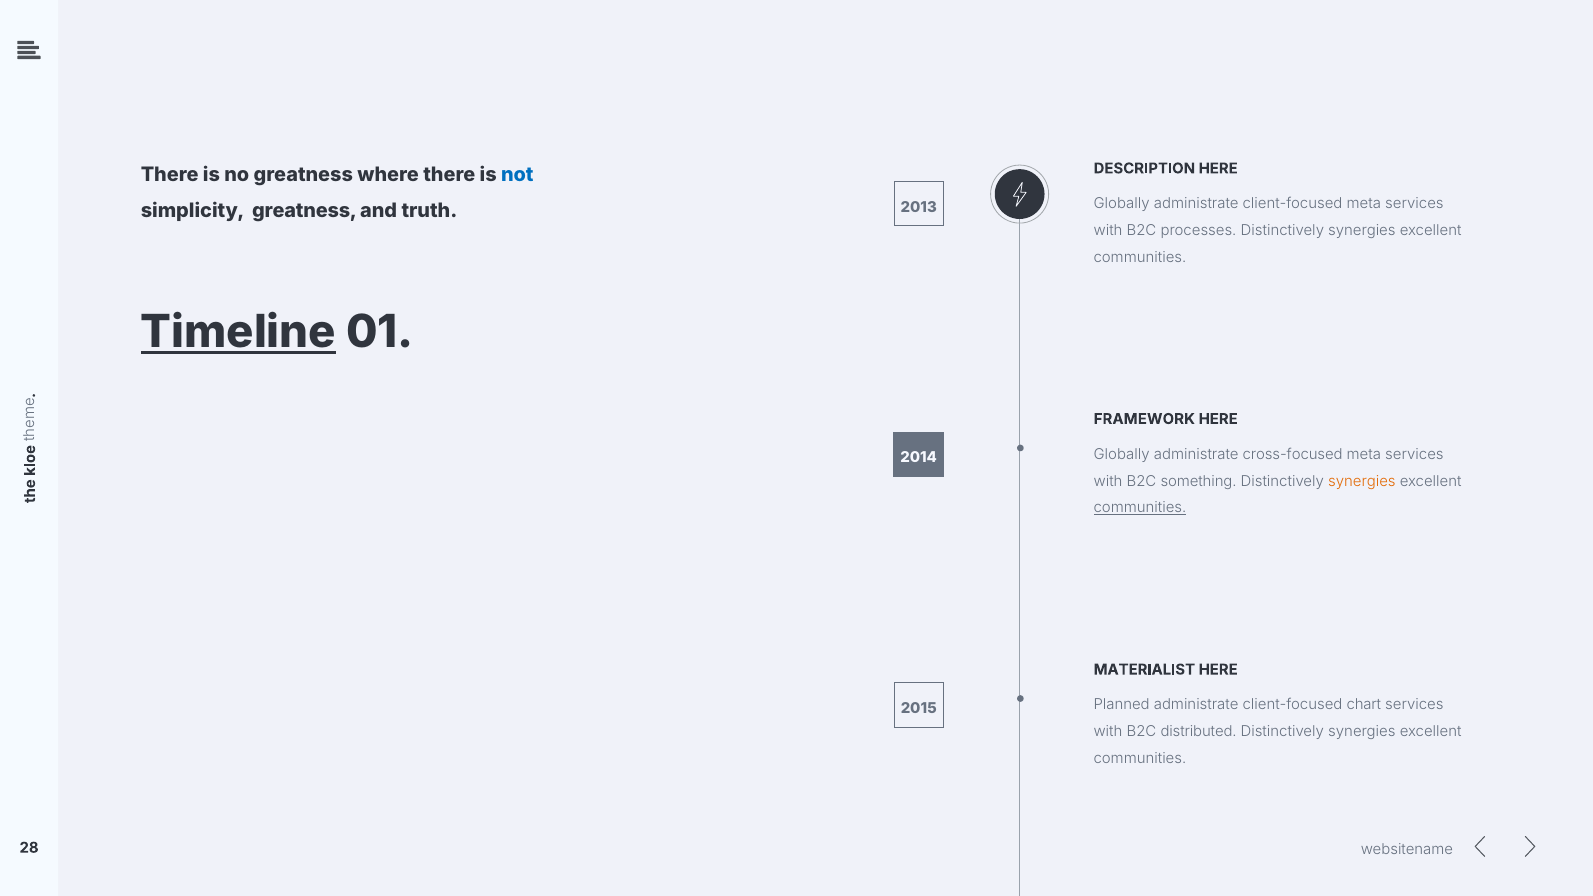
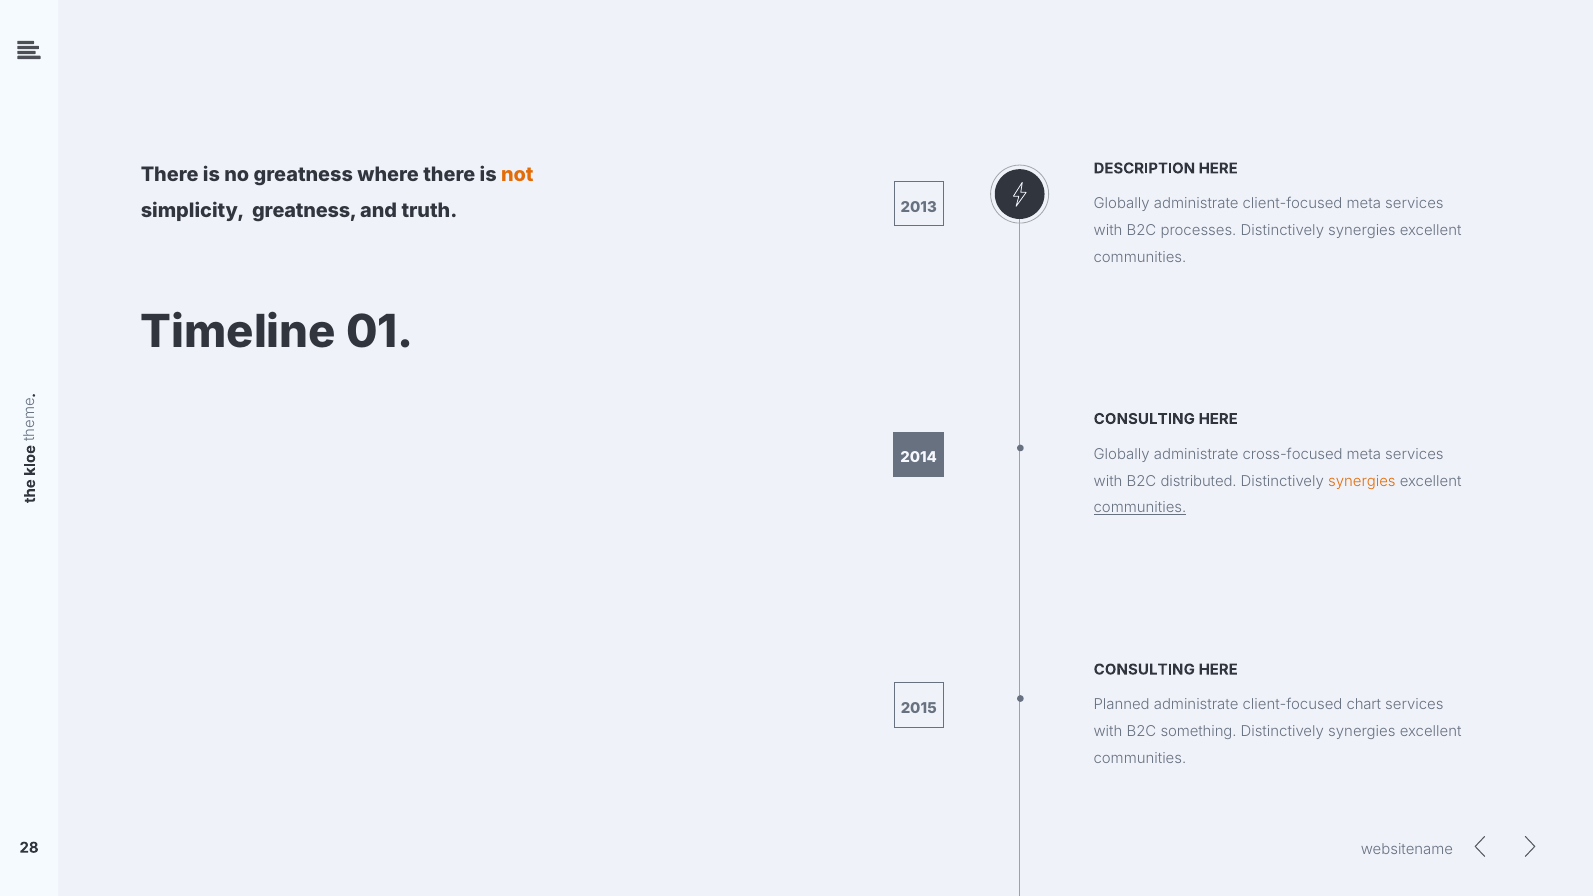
not colour: blue -> orange
Timeline underline: present -> none
FRAMEWORK at (1144, 419): FRAMEWORK -> CONSULTING
something: something -> distributed
MATERIALIST at (1144, 670): MATERIALIST -> CONSULTING
distributed: distributed -> something
